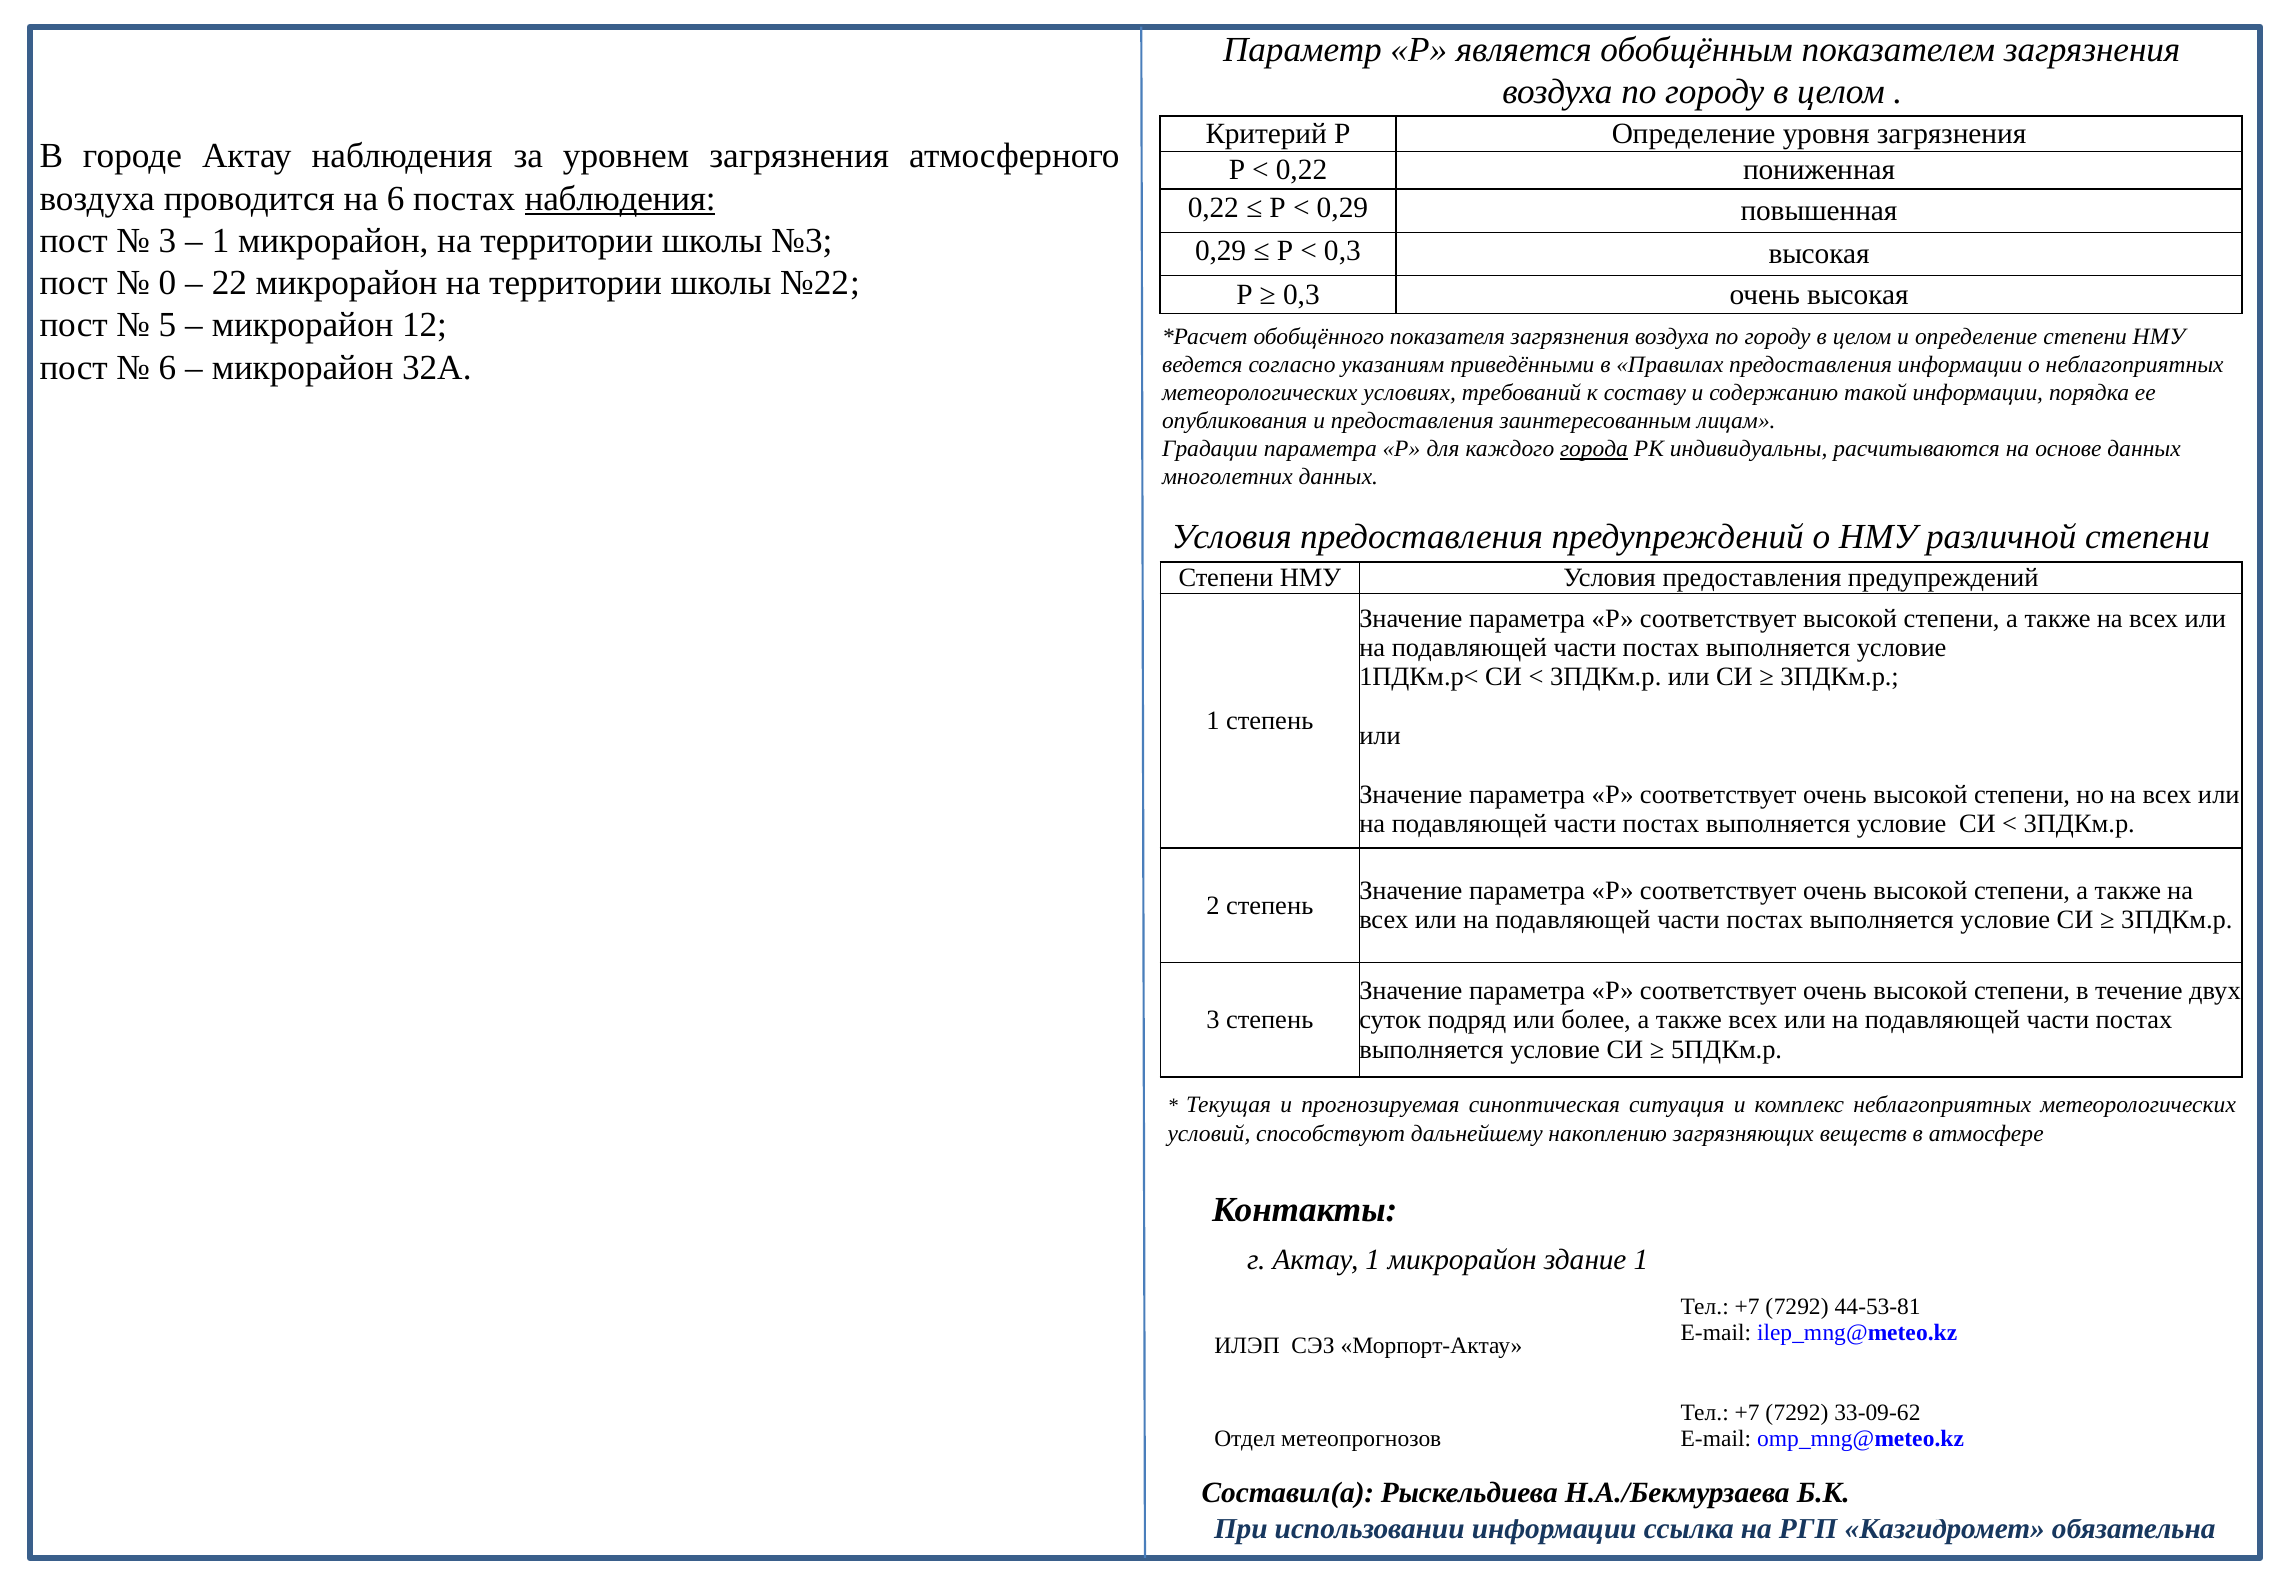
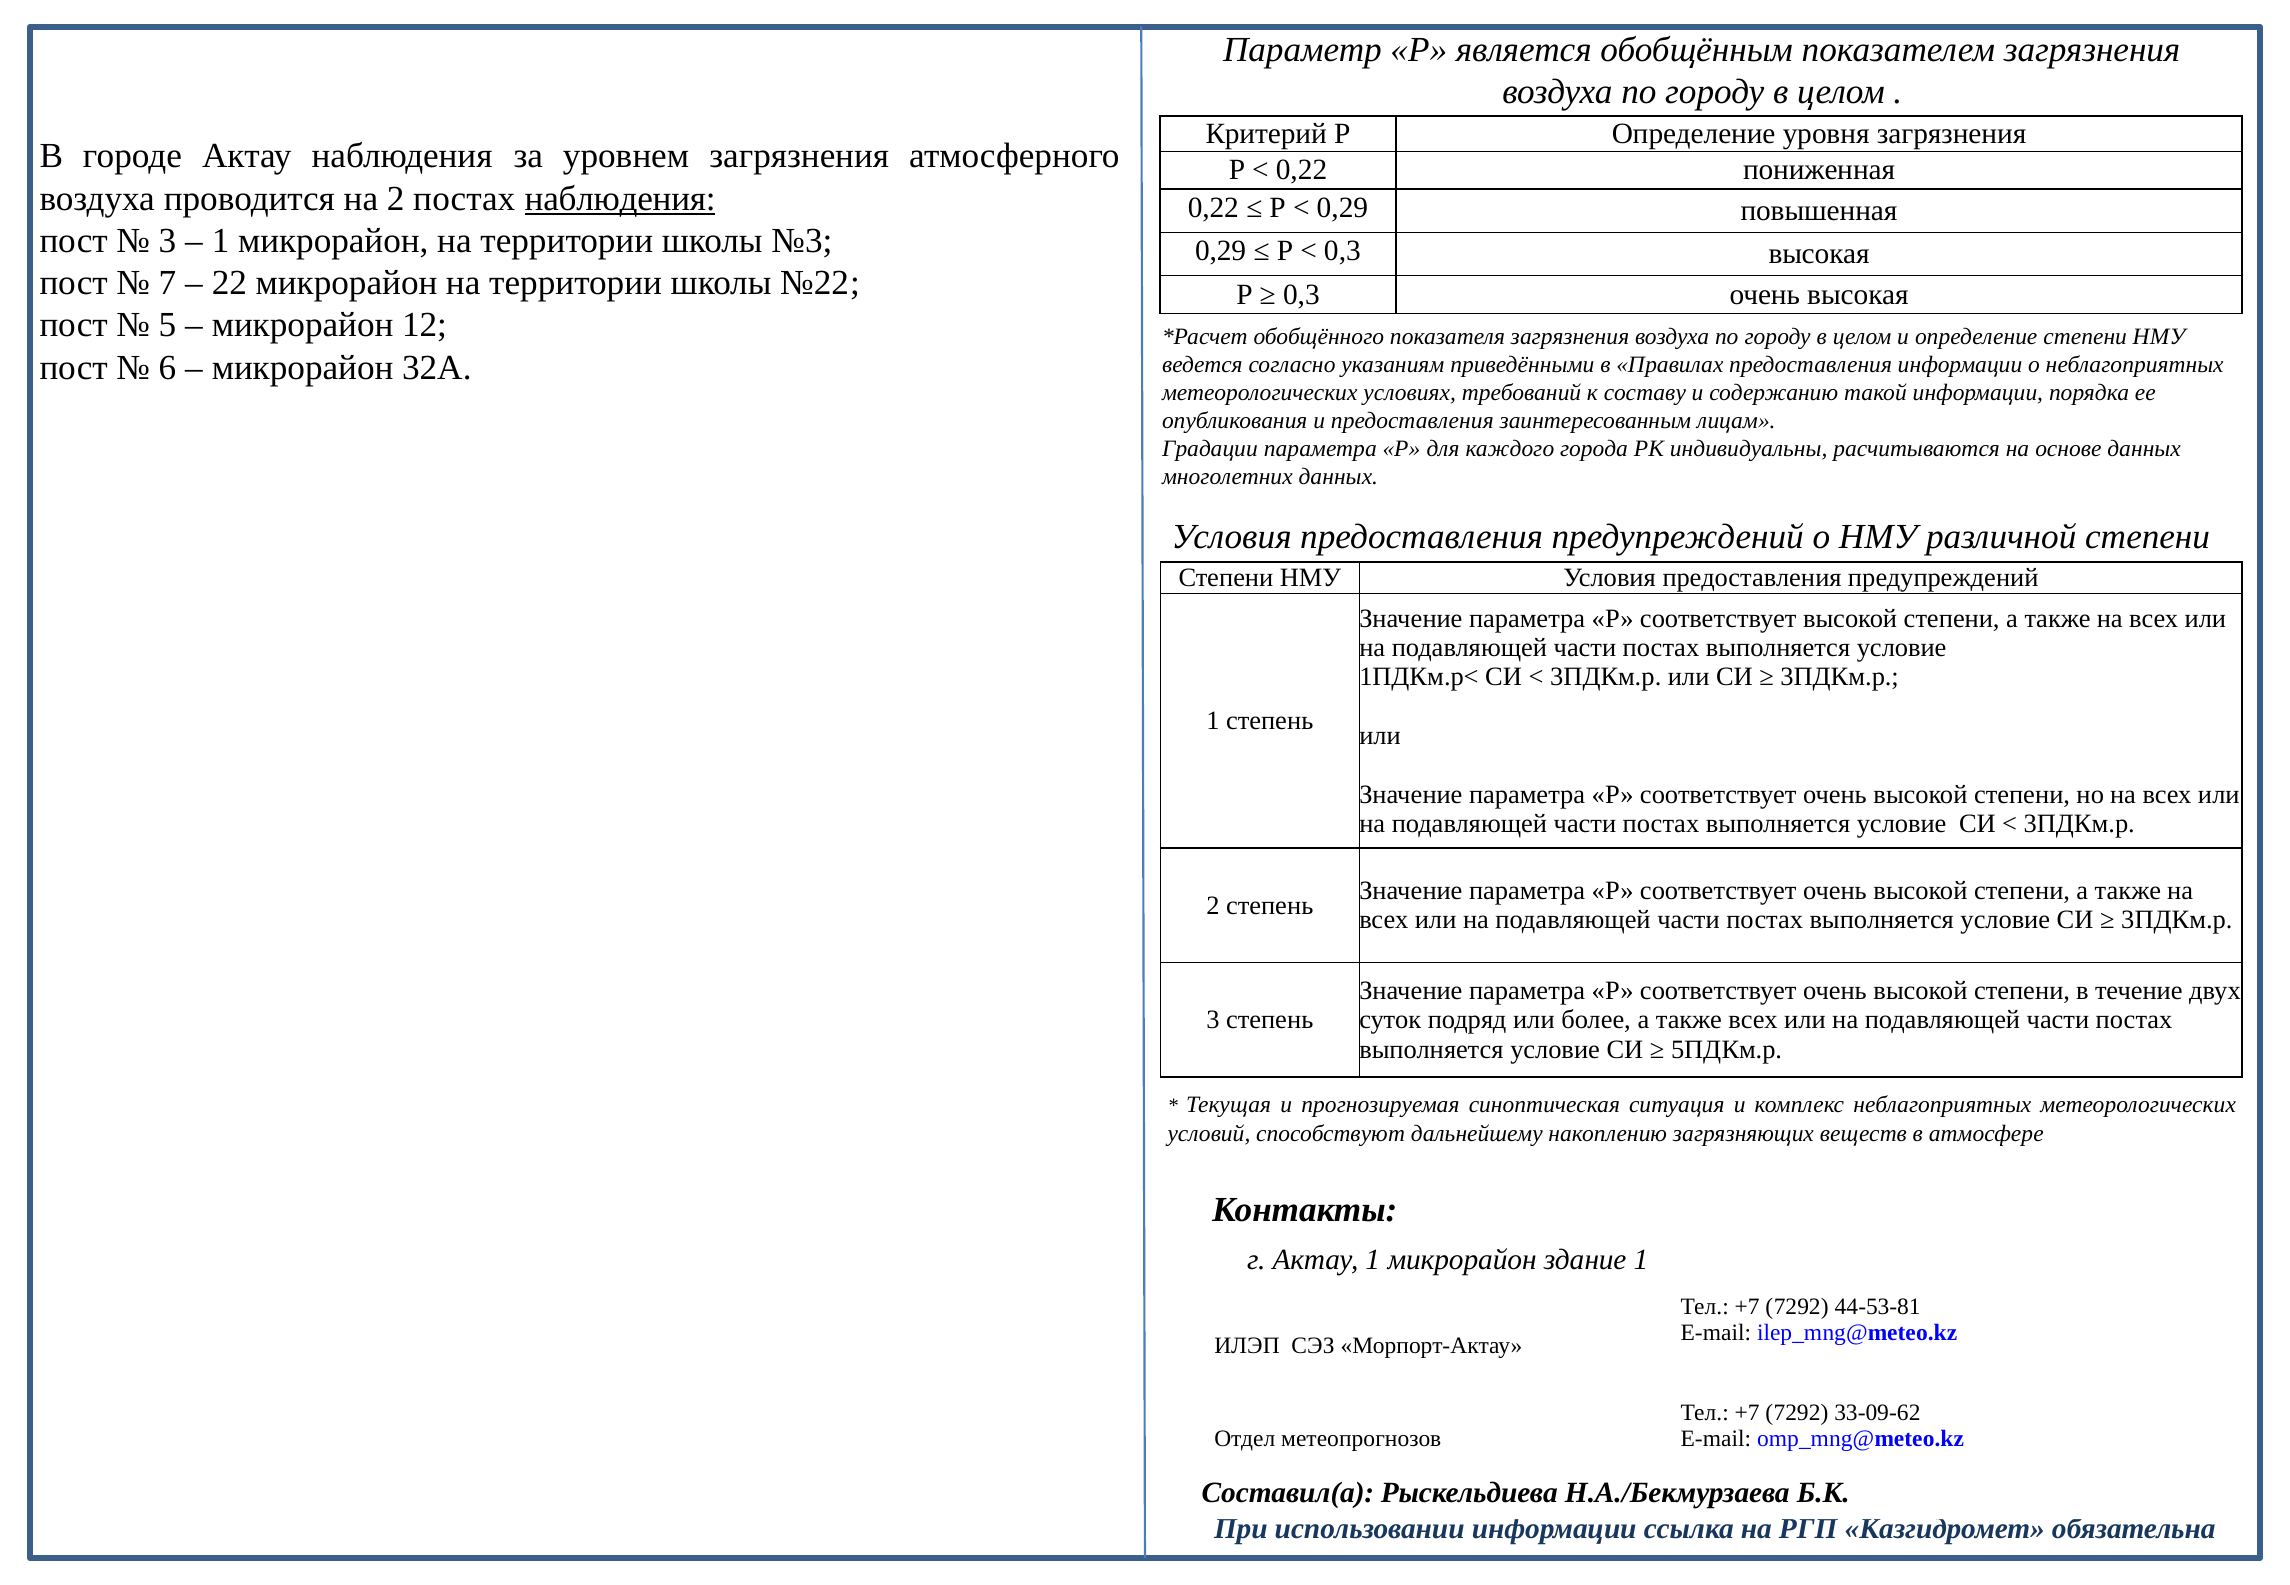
на 6: 6 -> 2
0: 0 -> 7
города underline: present -> none
